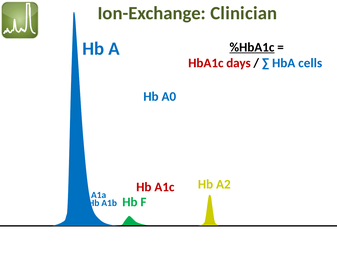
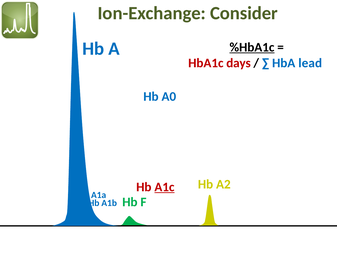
Clinician: Clinician -> Consider
cells: cells -> lead
A1c underline: none -> present
